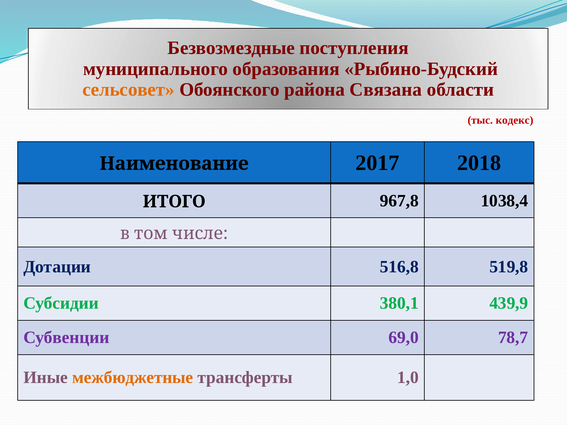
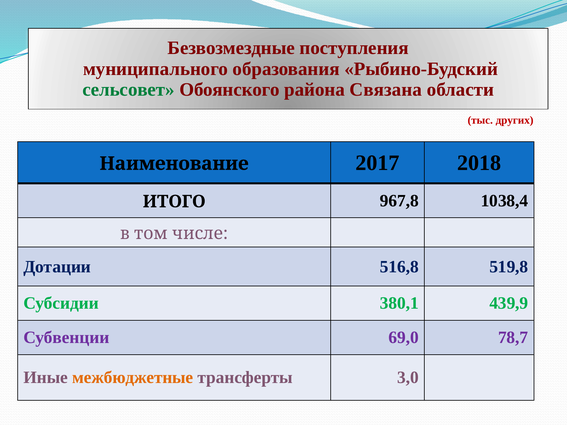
сельсовет colour: orange -> green
кодекс: кодекс -> других
1,0: 1,0 -> 3,0
